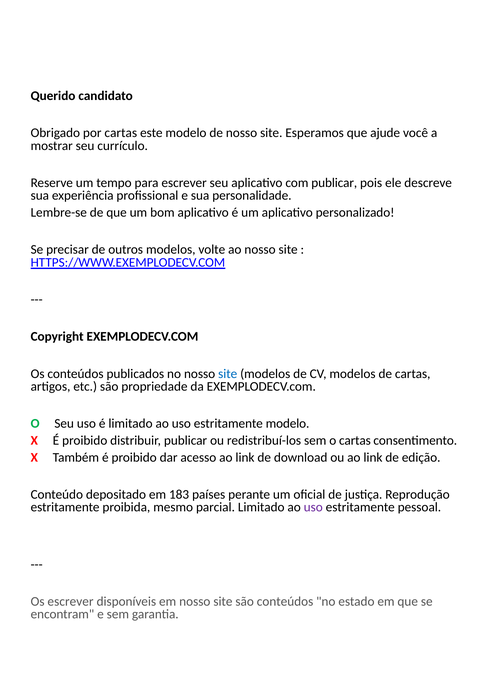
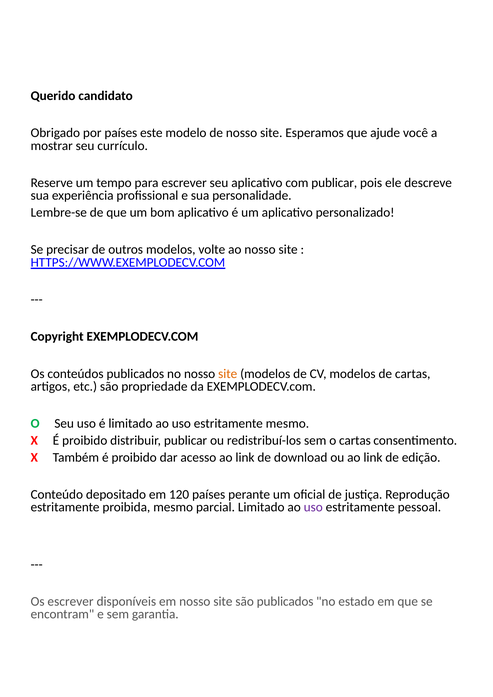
por cartas: cartas -> países
site at (228, 374) colour: blue -> orange
estritamente modelo: modelo -> mesmo
183: 183 -> 120
são conteúdos: conteúdos -> publicados
